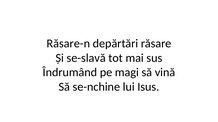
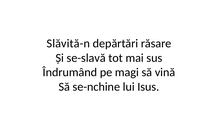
Răsare-n: Răsare-n -> Slăvită-n
